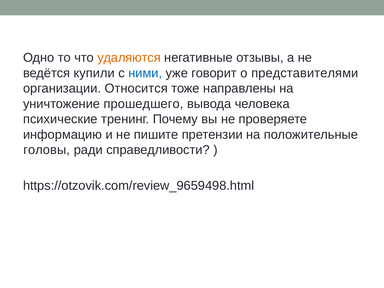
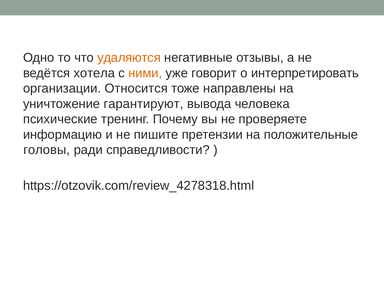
купили: купили -> хотела
ними colour: blue -> orange
представителями: представителями -> интерпретировать
прошедшего: прошедшего -> гарантируют
https://otzovik.com/review_9659498.html: https://otzovik.com/review_9659498.html -> https://otzovik.com/review_4278318.html
